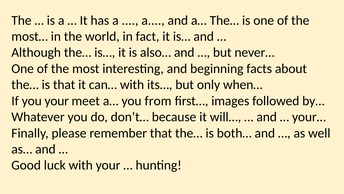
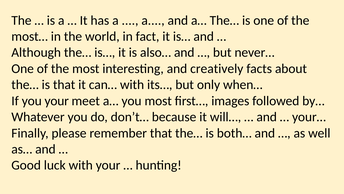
beginning: beginning -> creatively
you from: from -> most
